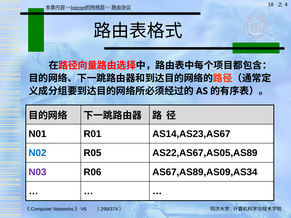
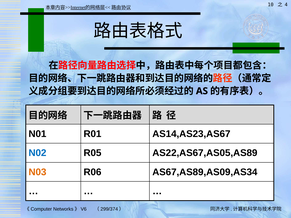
N03 colour: purple -> orange
